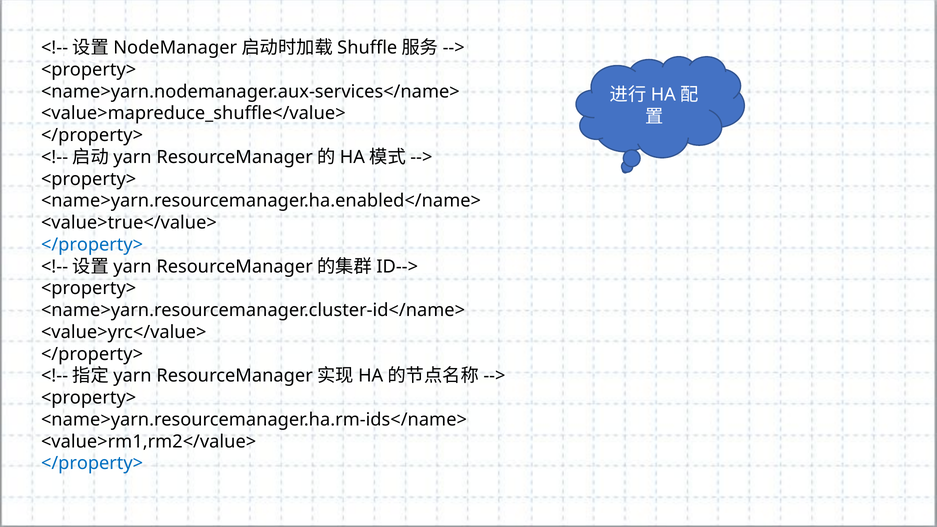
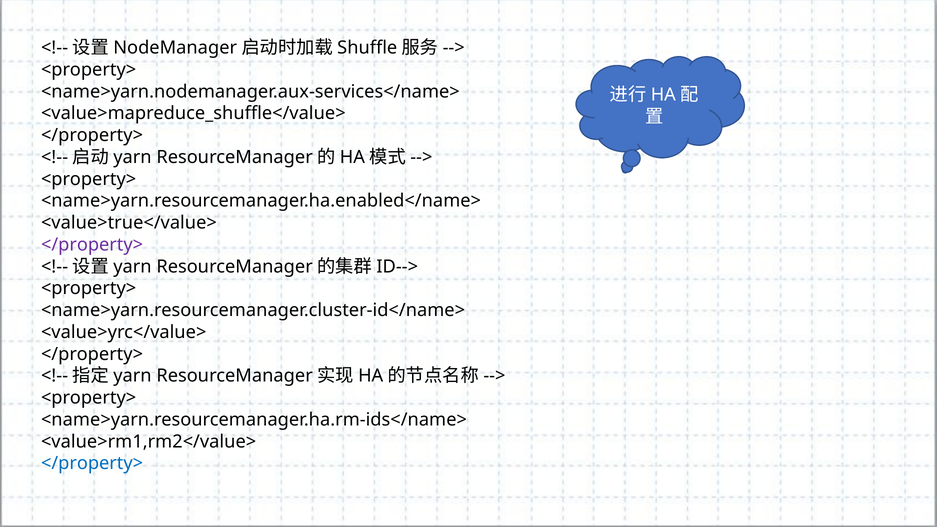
</property> at (92, 245) colour: blue -> purple
